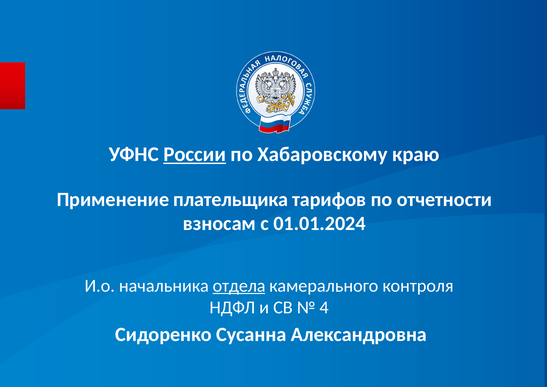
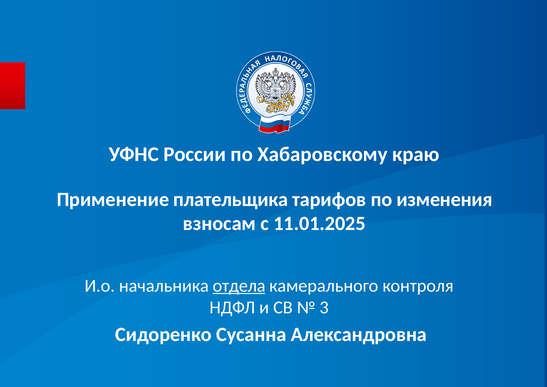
России underline: present -> none
отчетности: отчетности -> изменения
01.01.2024: 01.01.2024 -> 11.01.2025
4: 4 -> 3
